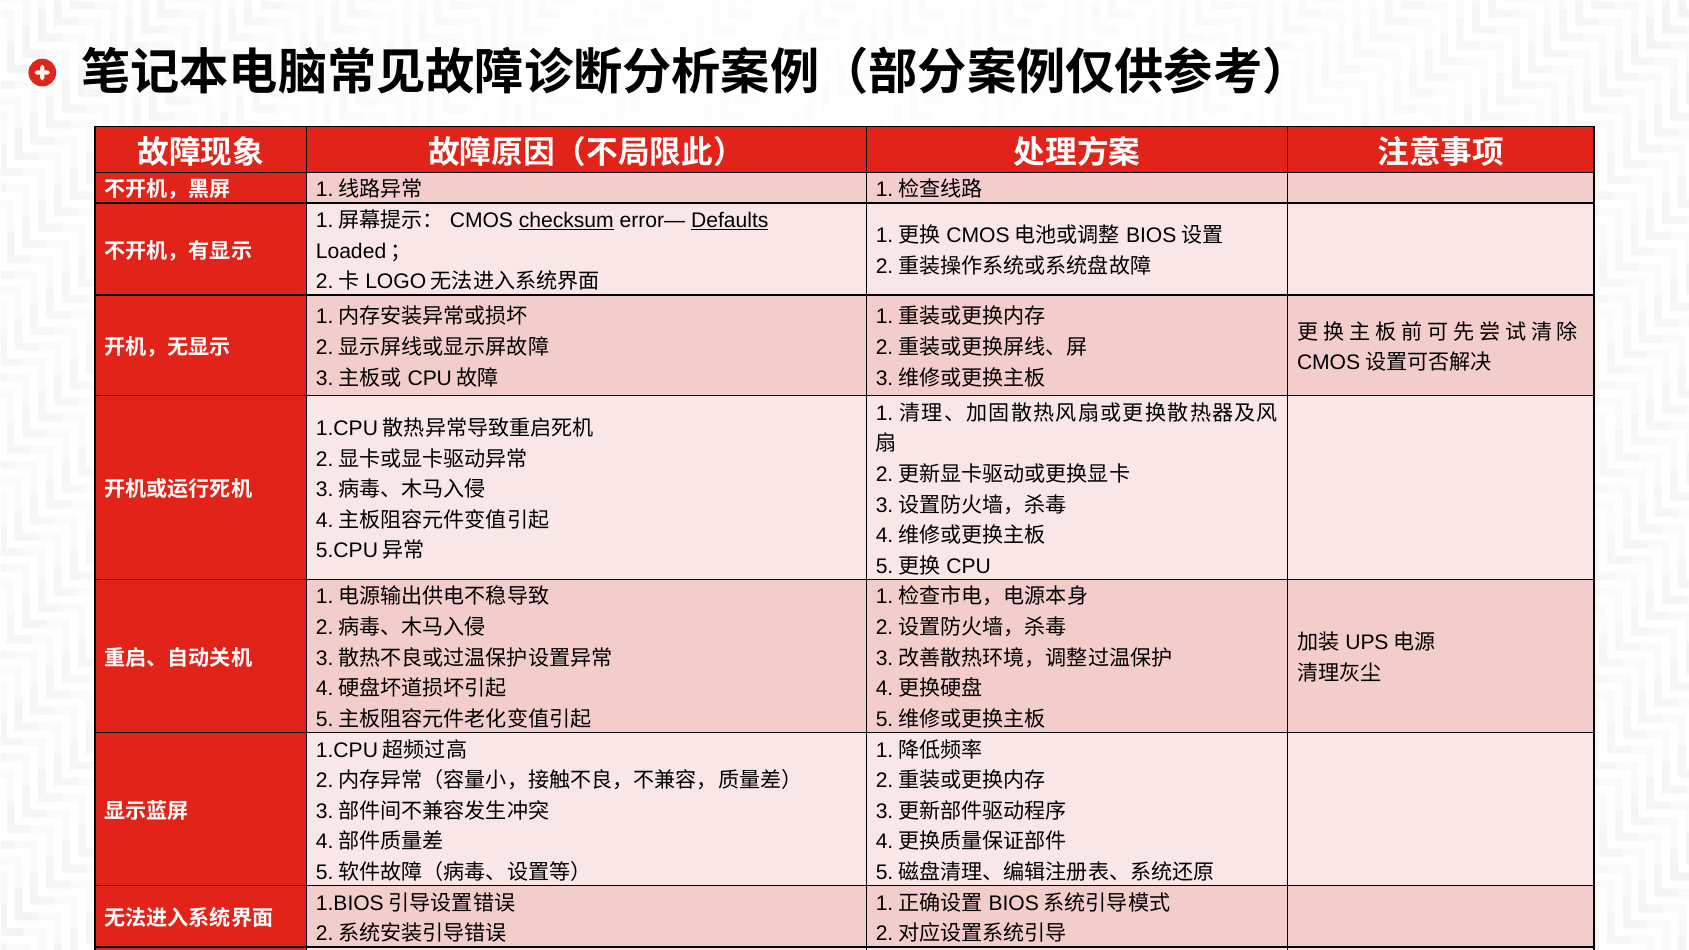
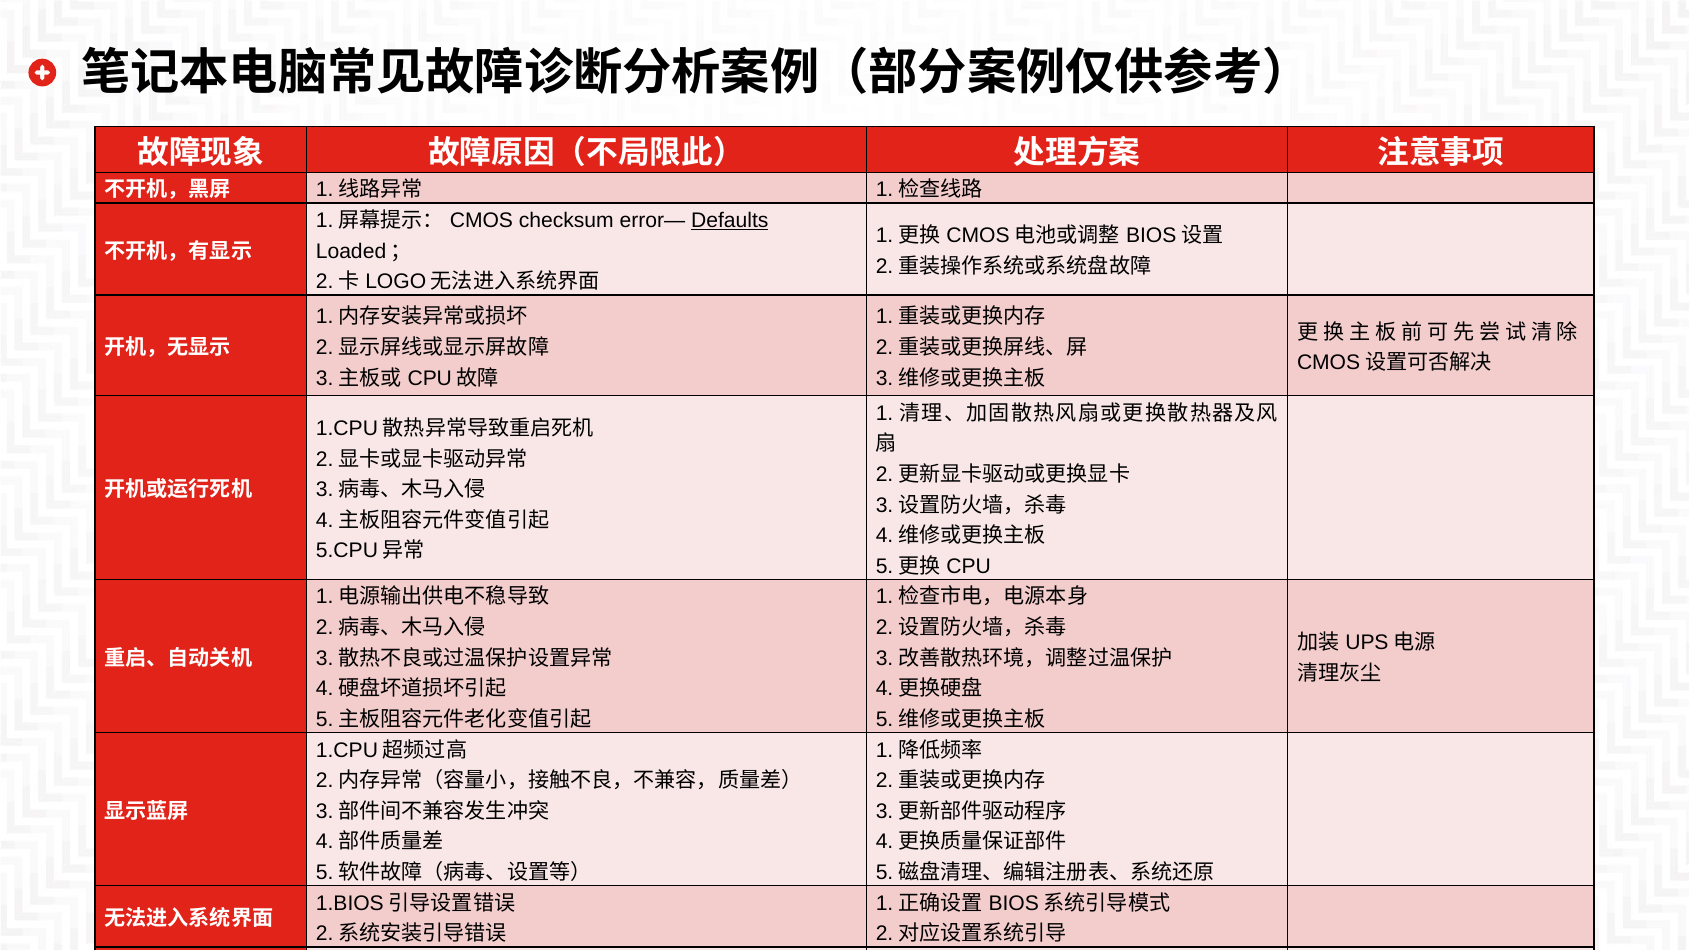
checksum underline: present -> none
